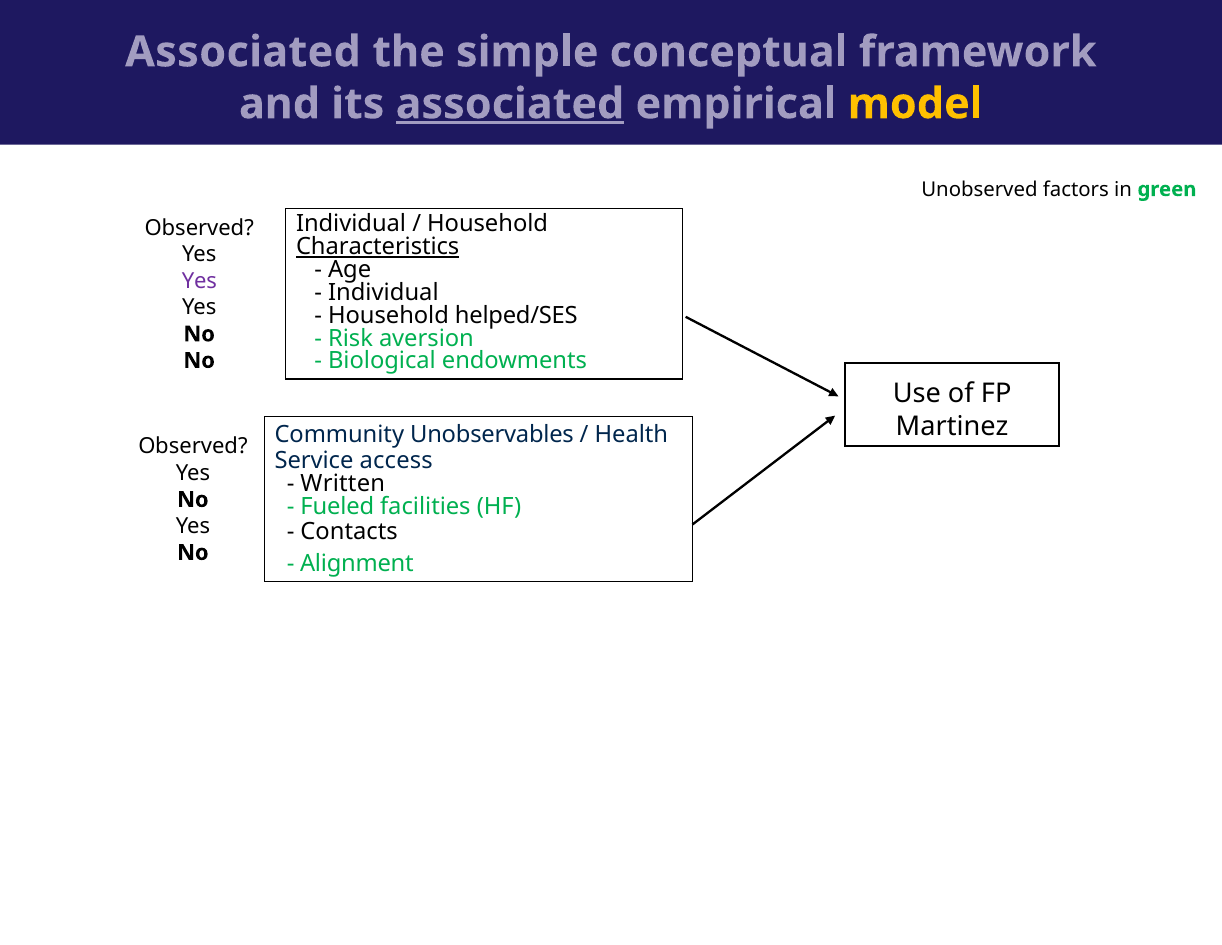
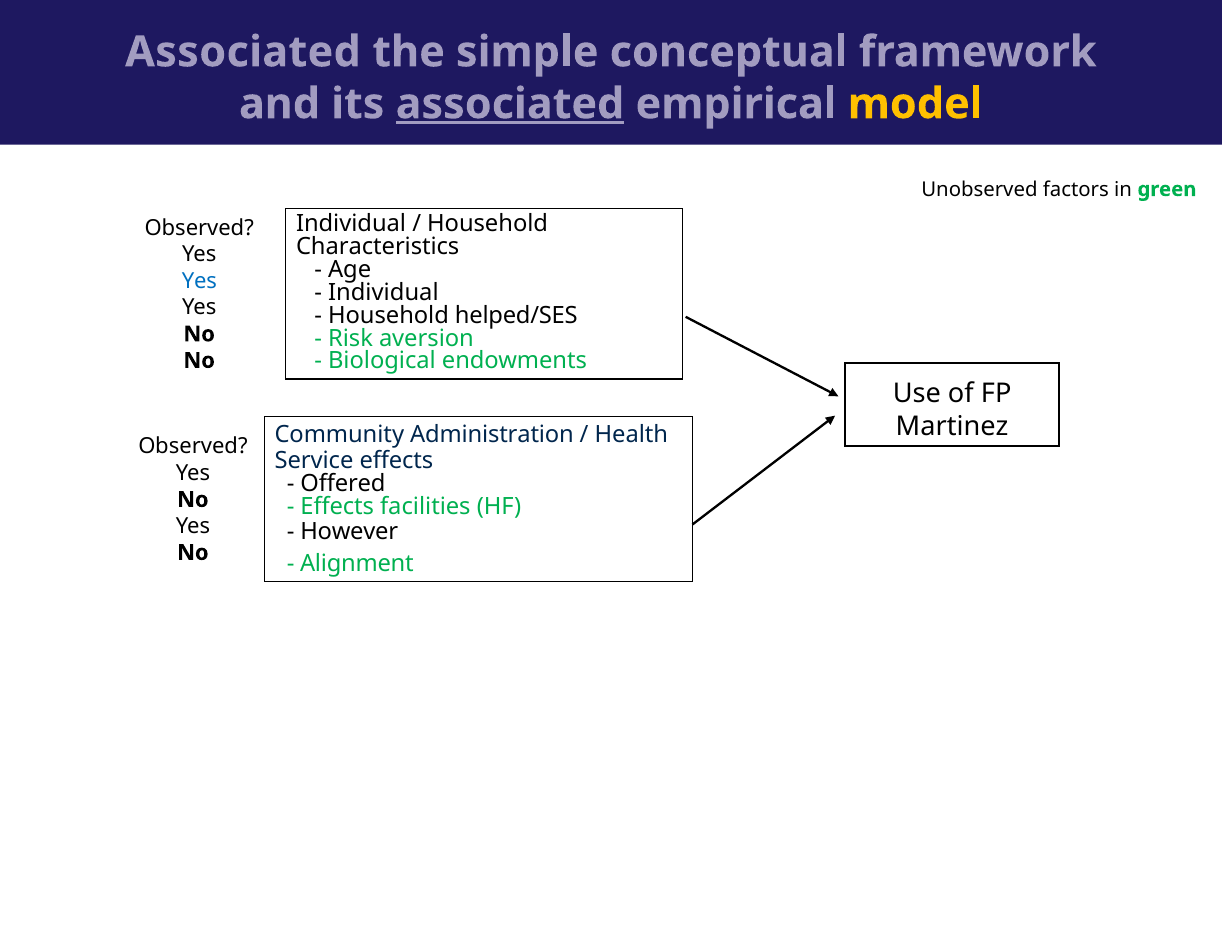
Characteristics underline: present -> none
Yes at (199, 281) colour: purple -> blue
Unobservables: Unobservables -> Administration
Service access: access -> effects
Written: Written -> Offered
Fueled at (337, 506): Fueled -> Effects
Contacts: Contacts -> However
